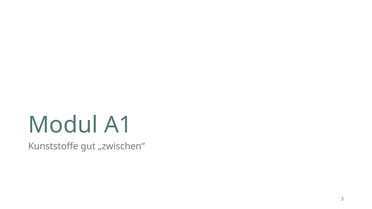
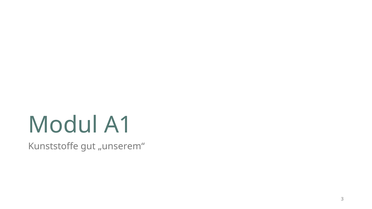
„zwischen“: „zwischen“ -> „unserem“
